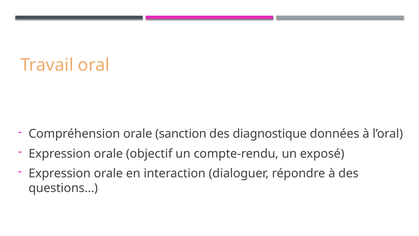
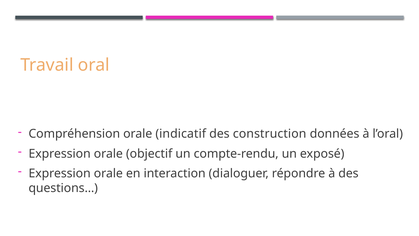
sanction: sanction -> indicatif
diagnostique: diagnostique -> construction
